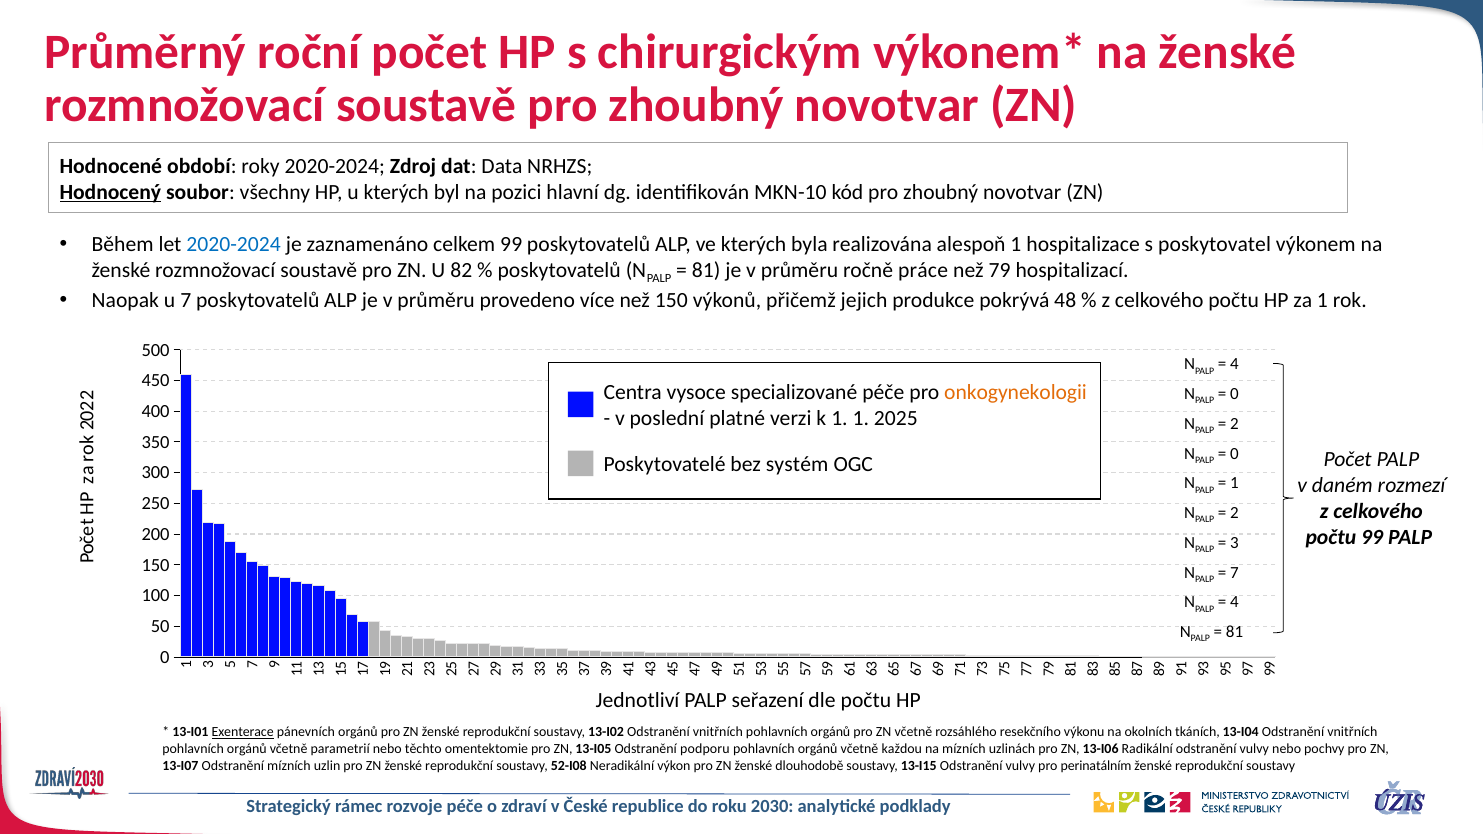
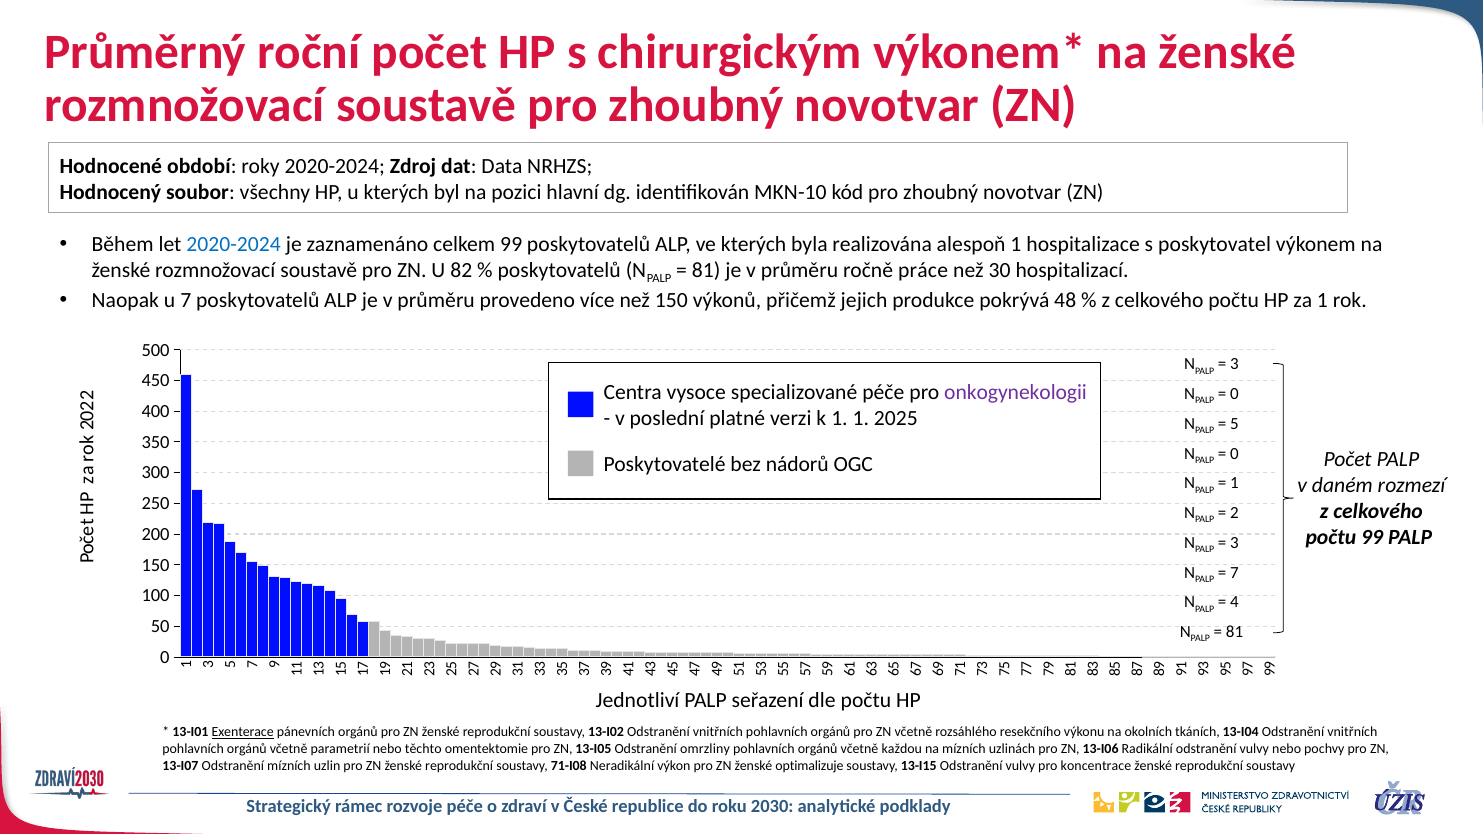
Hodnocený underline: present -> none
79: 79 -> 30
4 at (1235, 364): 4 -> 3
onkogynekologii colour: orange -> purple
2 at (1235, 424): 2 -> 5
systém: systém -> nádorů
podporu: podporu -> omrzliny
52-I08: 52-I08 -> 71-I08
dlouhodobě: dlouhodobě -> optimalizuje
perinatálním: perinatálním -> koncentrace
